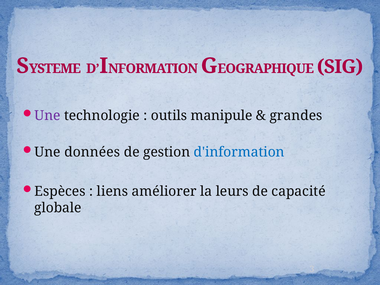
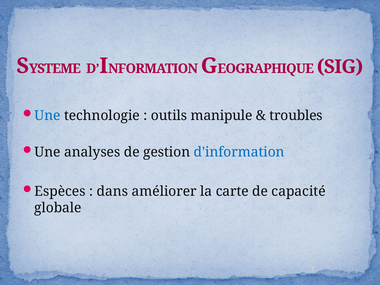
Une at (47, 116) colour: purple -> blue
grandes: grandes -> troubles
données: données -> analyses
liens: liens -> dans
leurs: leurs -> carte
